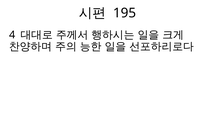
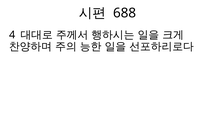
195: 195 -> 688
